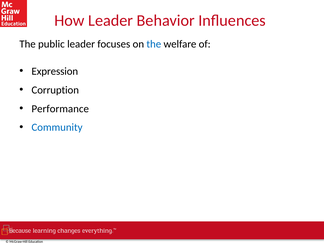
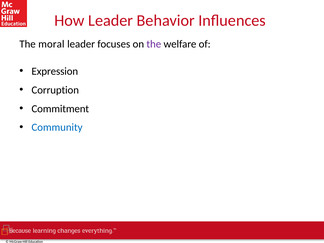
public: public -> moral
the at (154, 44) colour: blue -> purple
Performance: Performance -> Commitment
